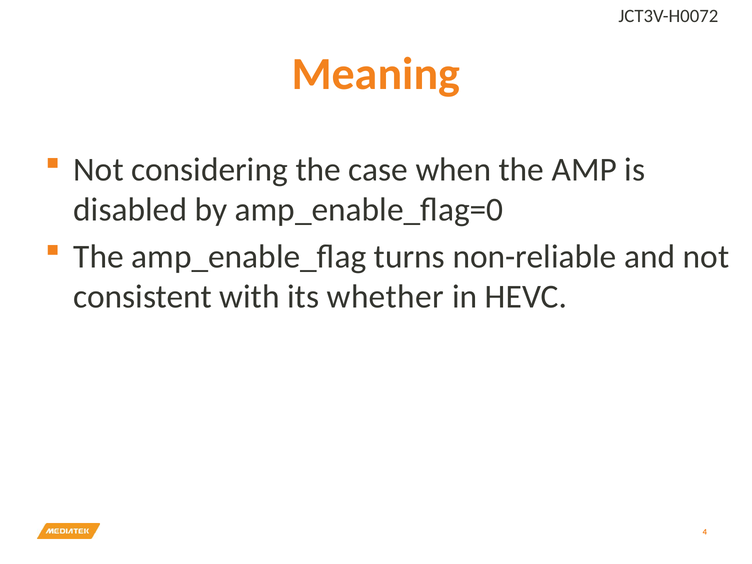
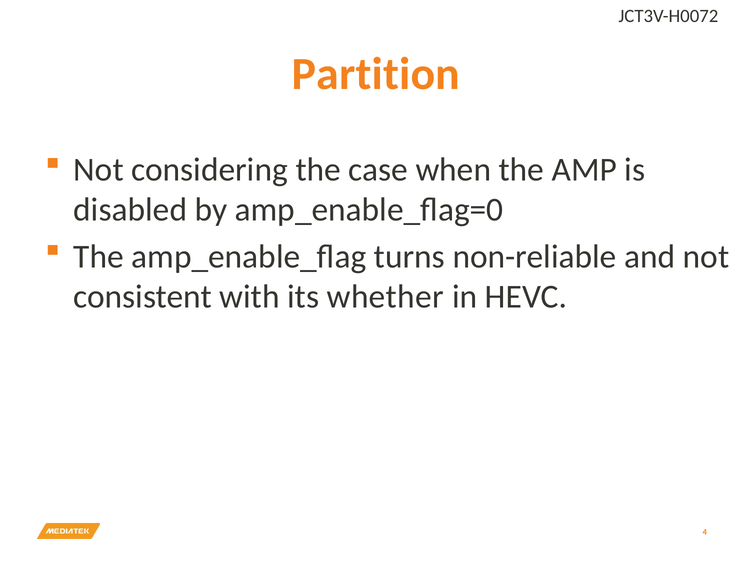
Meaning: Meaning -> Partition
